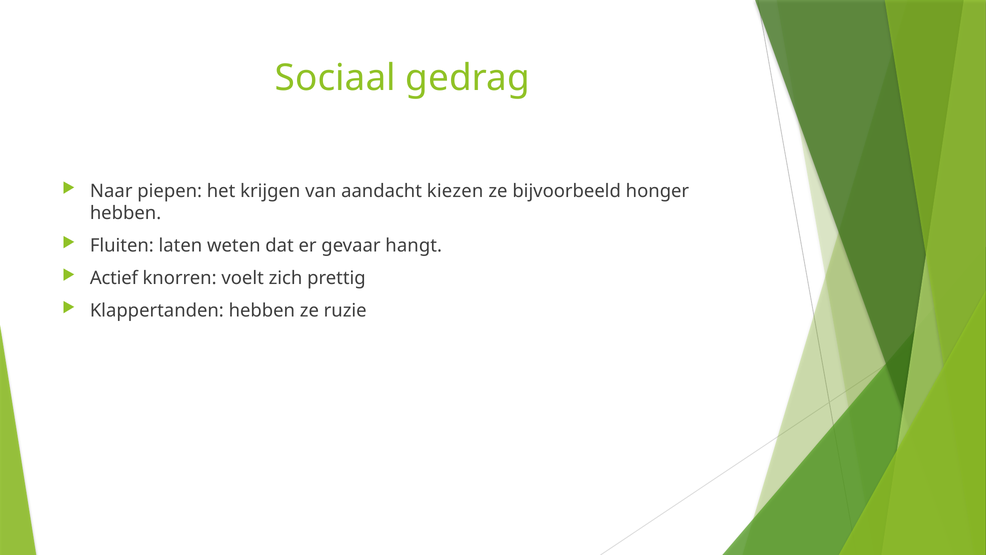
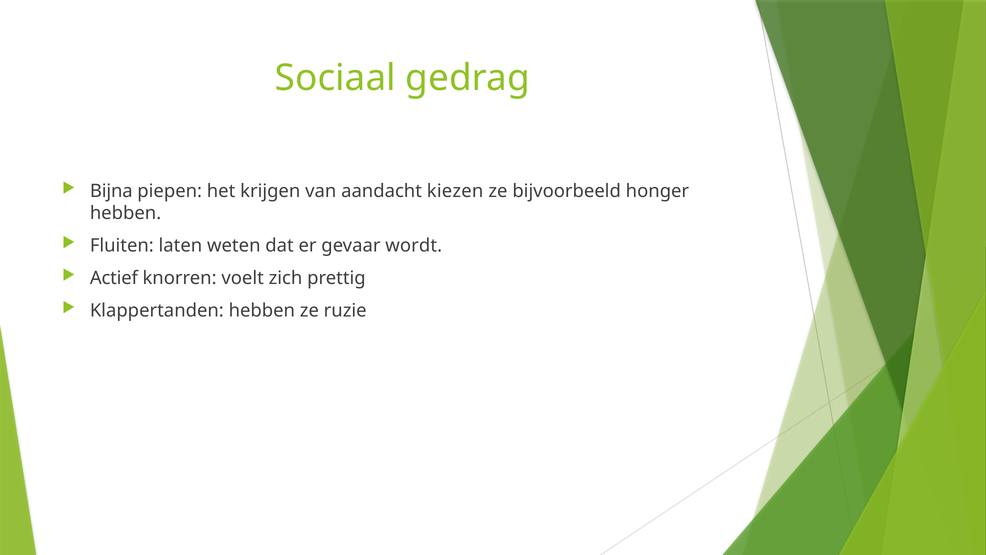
Naar: Naar -> Bijna
hangt: hangt -> wordt
